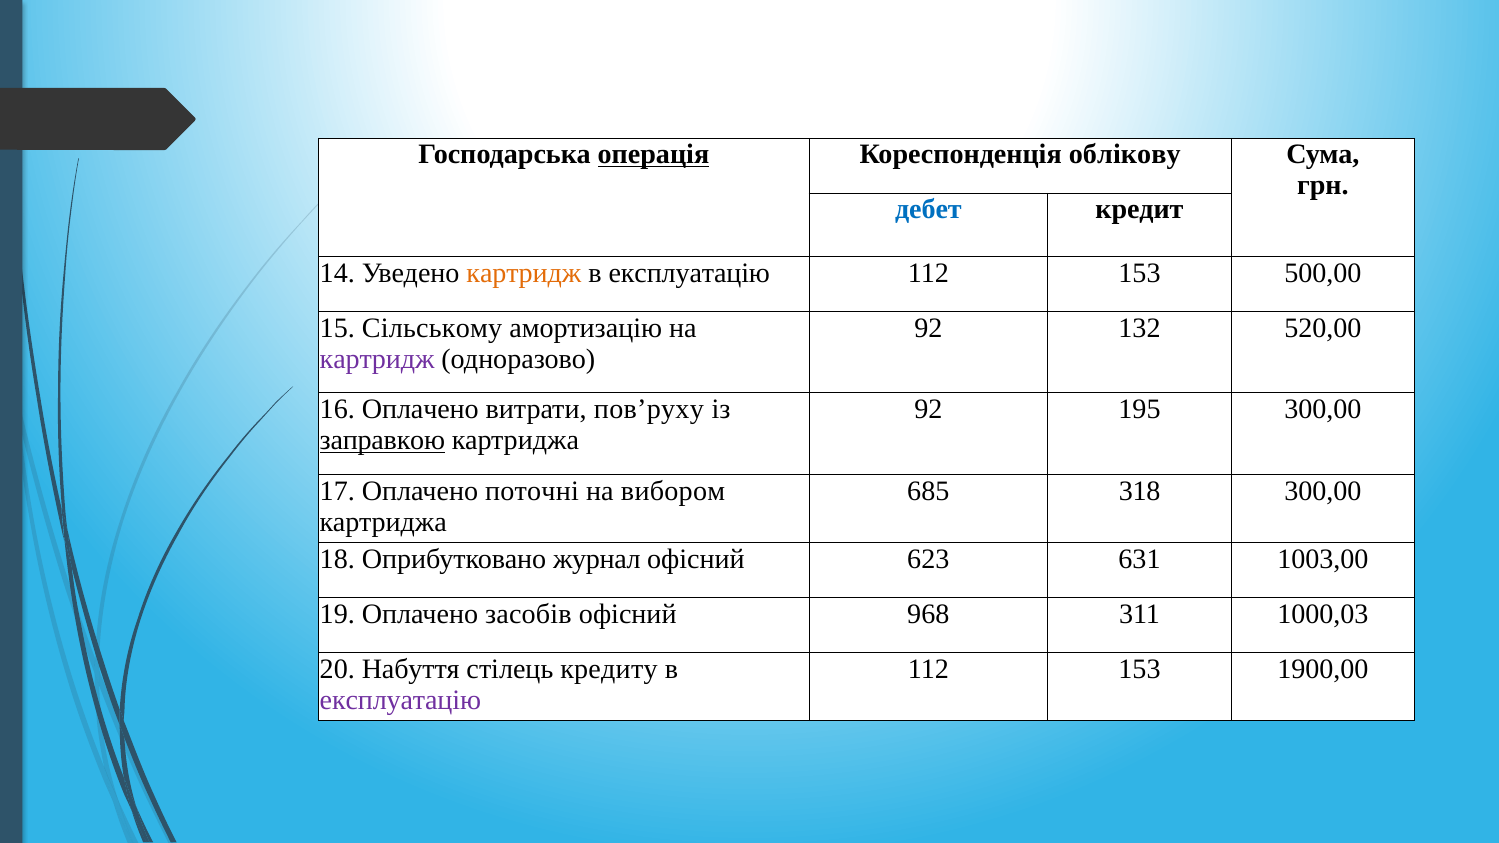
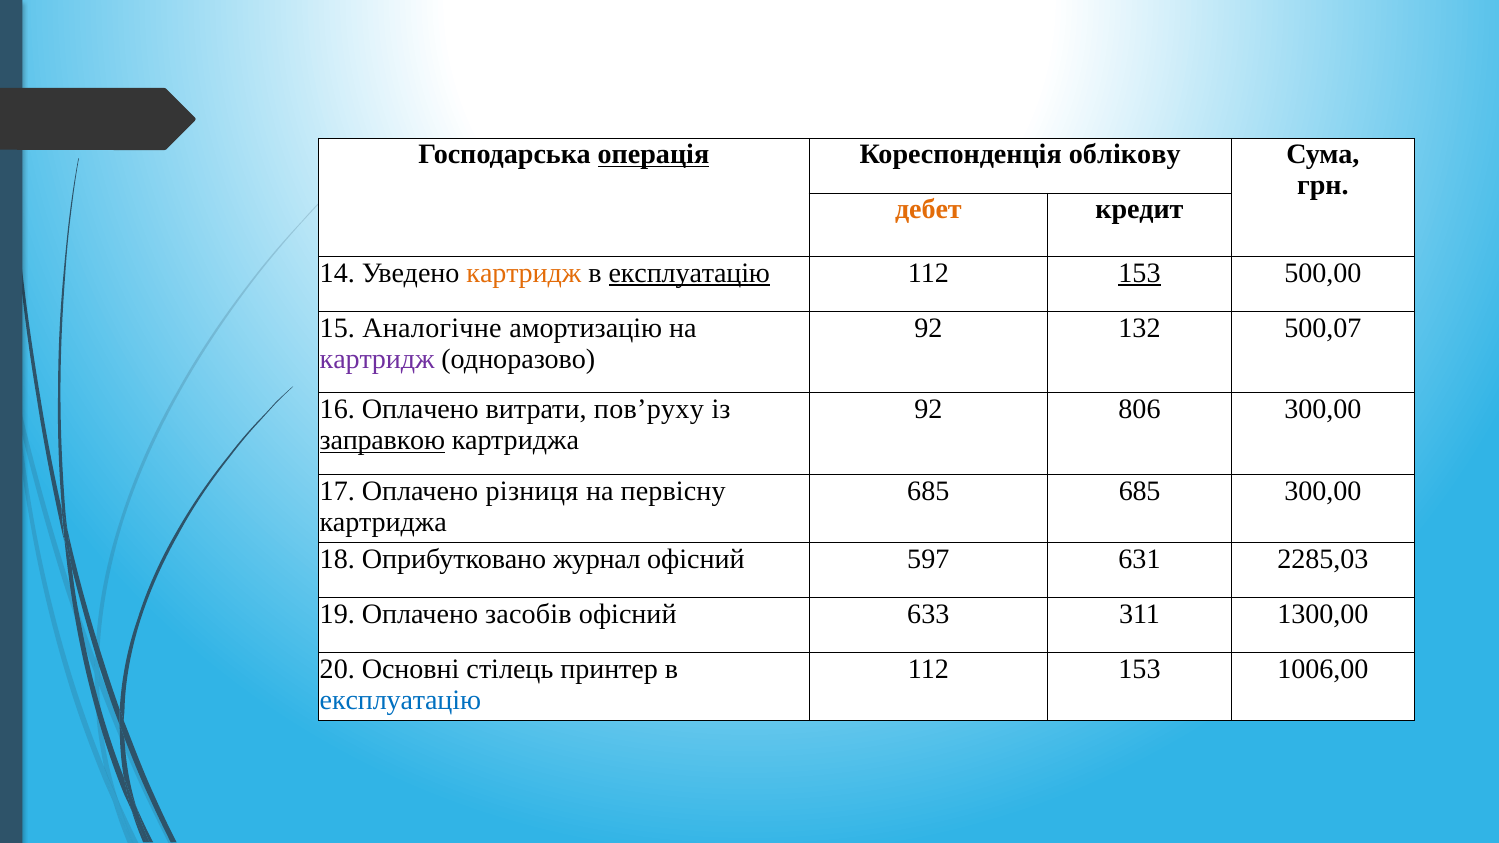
дебет colour: blue -> orange
експлуатацію at (689, 273) underline: none -> present
153 at (1140, 273) underline: none -> present
Сільському: Сільському -> Аналогічне
520,00: 520,00 -> 500,07
195: 195 -> 806
поточні: поточні -> різниця
вибором: вибором -> первісну
685 318: 318 -> 685
623: 623 -> 597
1003,00: 1003,00 -> 2285,03
968: 968 -> 633
1000,03: 1000,03 -> 1300,00
Набуття: Набуття -> Основні
кредиту: кредиту -> принтер
1900,00: 1900,00 -> 1006,00
експлуатацію at (400, 700) colour: purple -> blue
